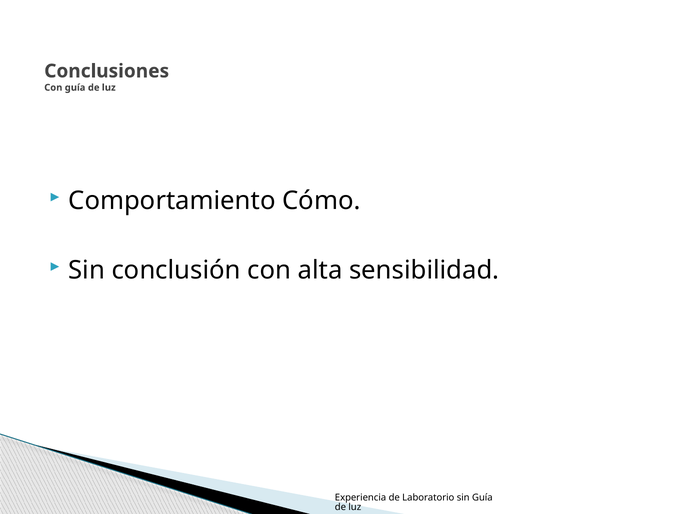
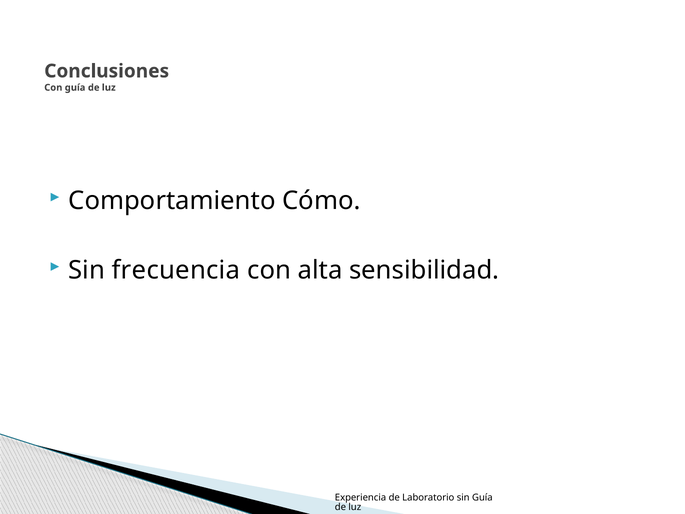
conclusión: conclusión -> frecuencia
